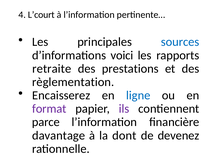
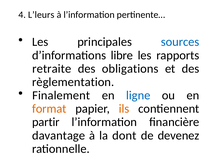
L’court: L’court -> L’leurs
voici: voici -> libre
prestations: prestations -> obligations
Encaisserez: Encaisserez -> Finalement
format colour: purple -> orange
ils colour: purple -> orange
parce: parce -> partir
